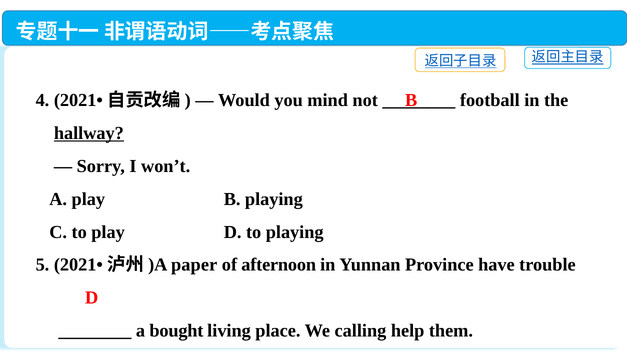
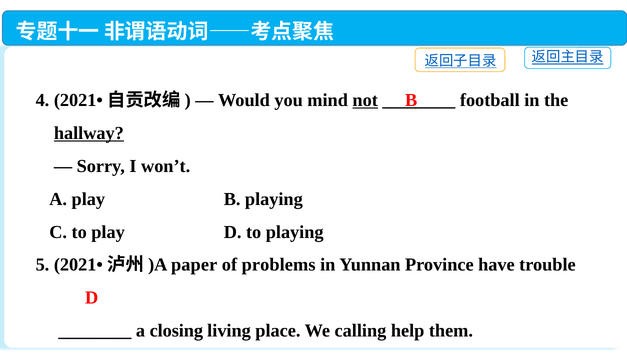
not underline: none -> present
afternoon: afternoon -> problems
bought: bought -> closing
